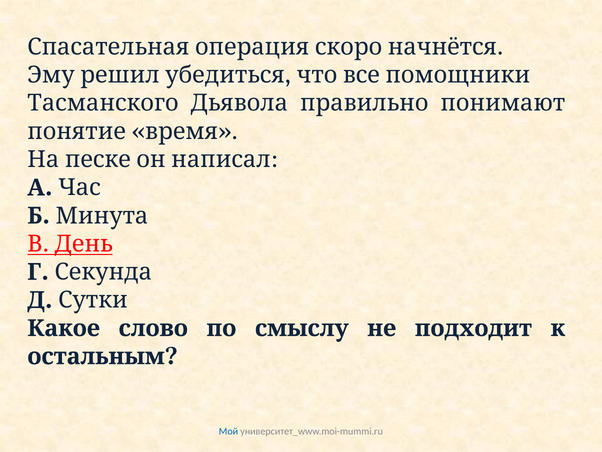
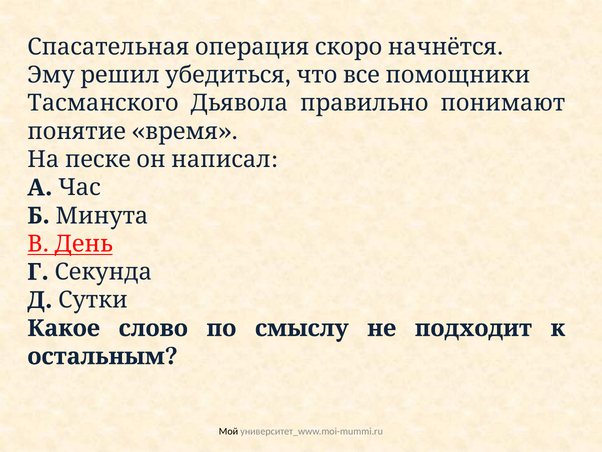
Мой colour: blue -> black
